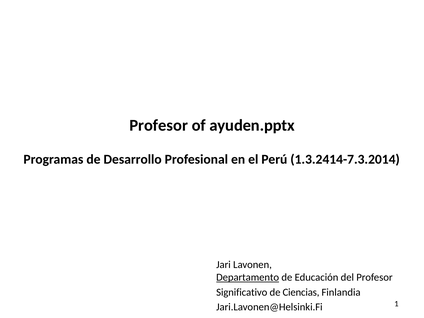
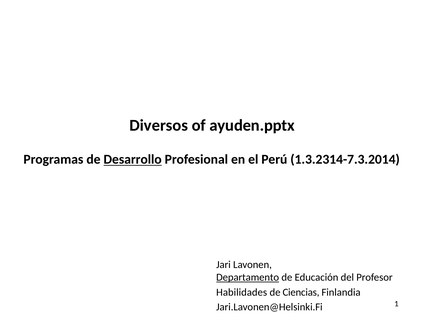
Profesor at (159, 125): Profesor -> Diversos
Desarrollo underline: none -> present
1.3.2414-7.3.2014: 1.3.2414-7.3.2014 -> 1.3.2314-7.3.2014
Significativo: Significativo -> Habilidades
